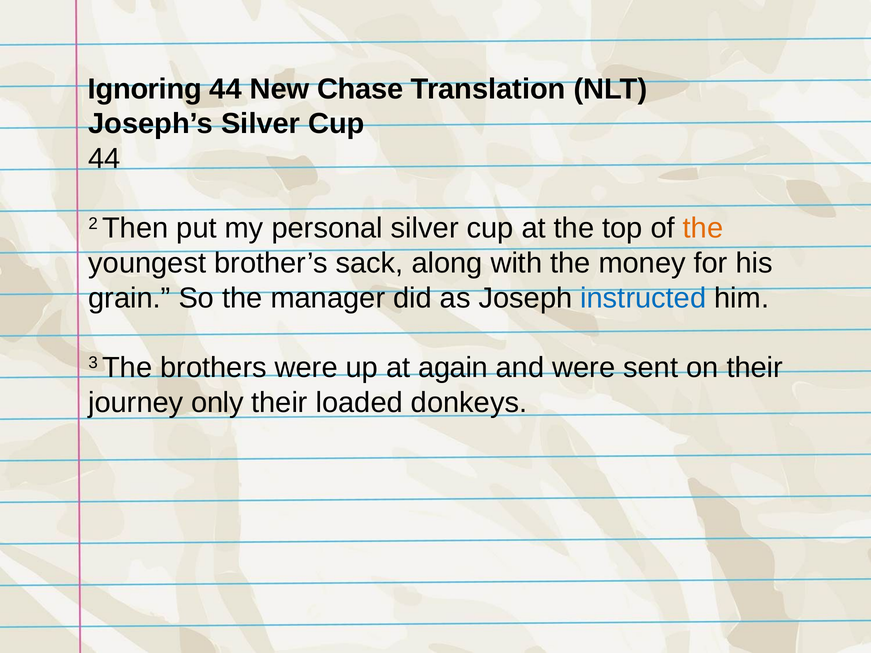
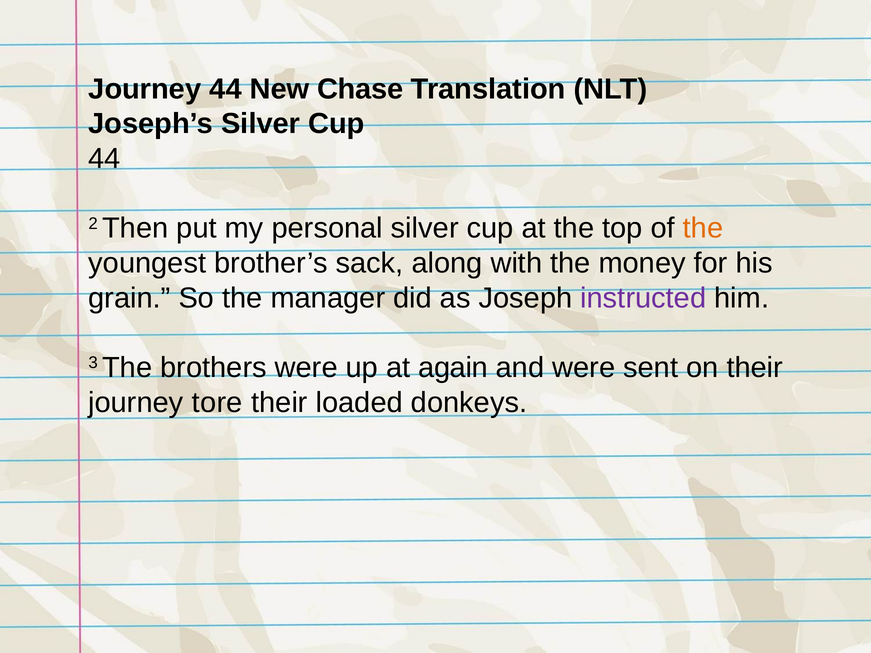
Ignoring at (145, 89): Ignoring -> Journey
instructed colour: blue -> purple
only: only -> tore
